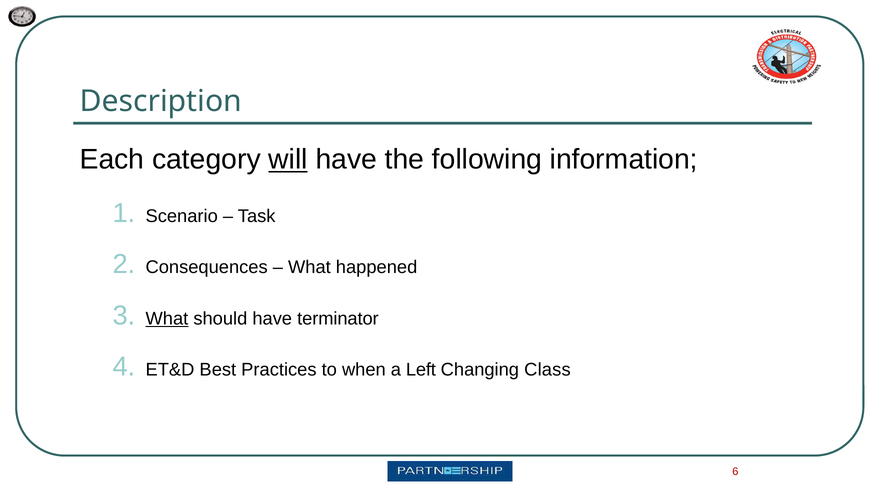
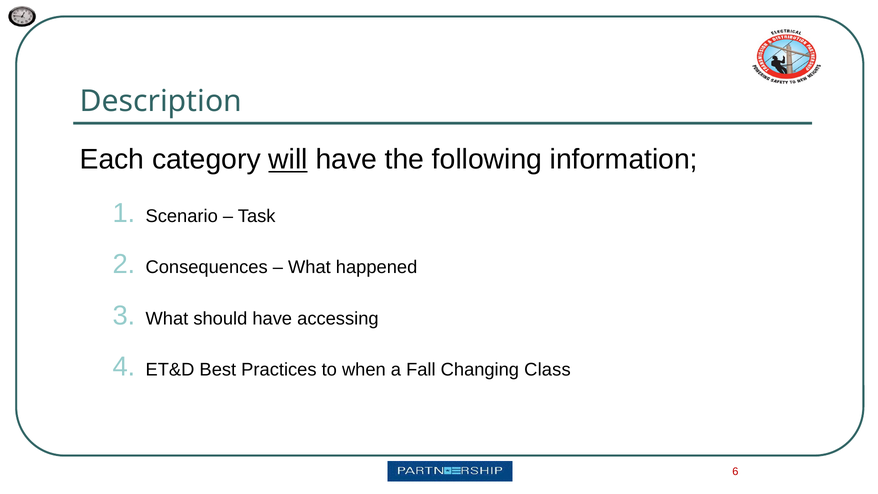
What at (167, 319) underline: present -> none
terminator: terminator -> accessing
Left: Left -> Fall
